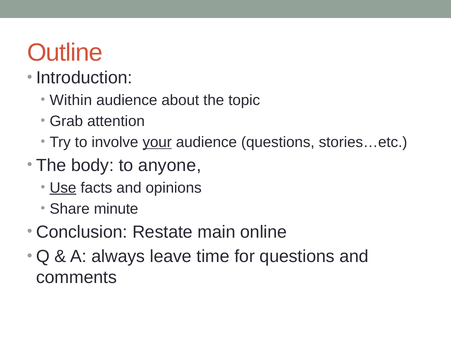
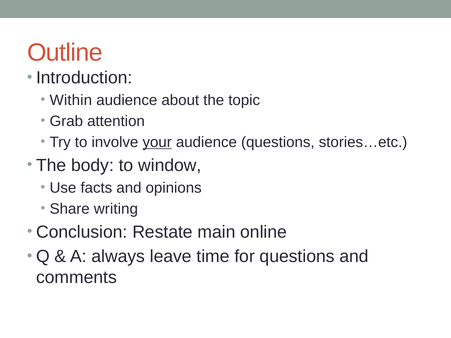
anyone: anyone -> window
Use underline: present -> none
minute: minute -> writing
